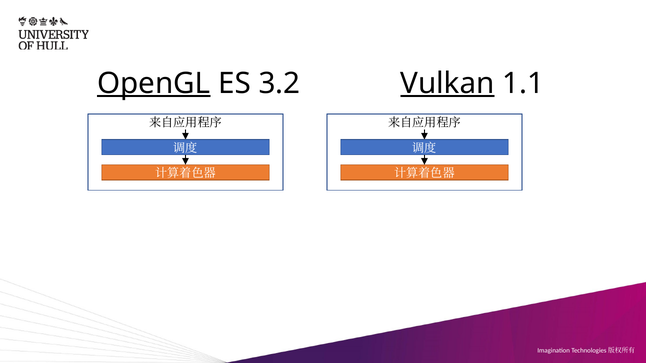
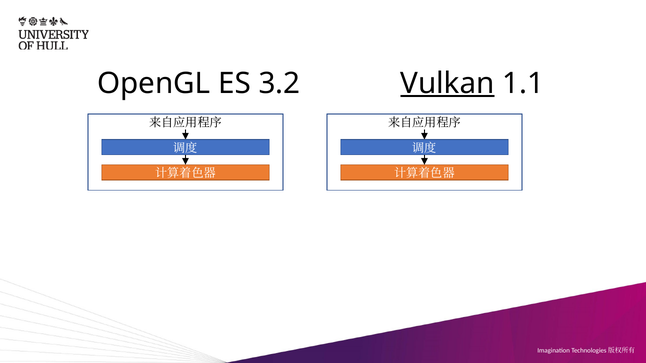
OpenGL underline: present -> none
